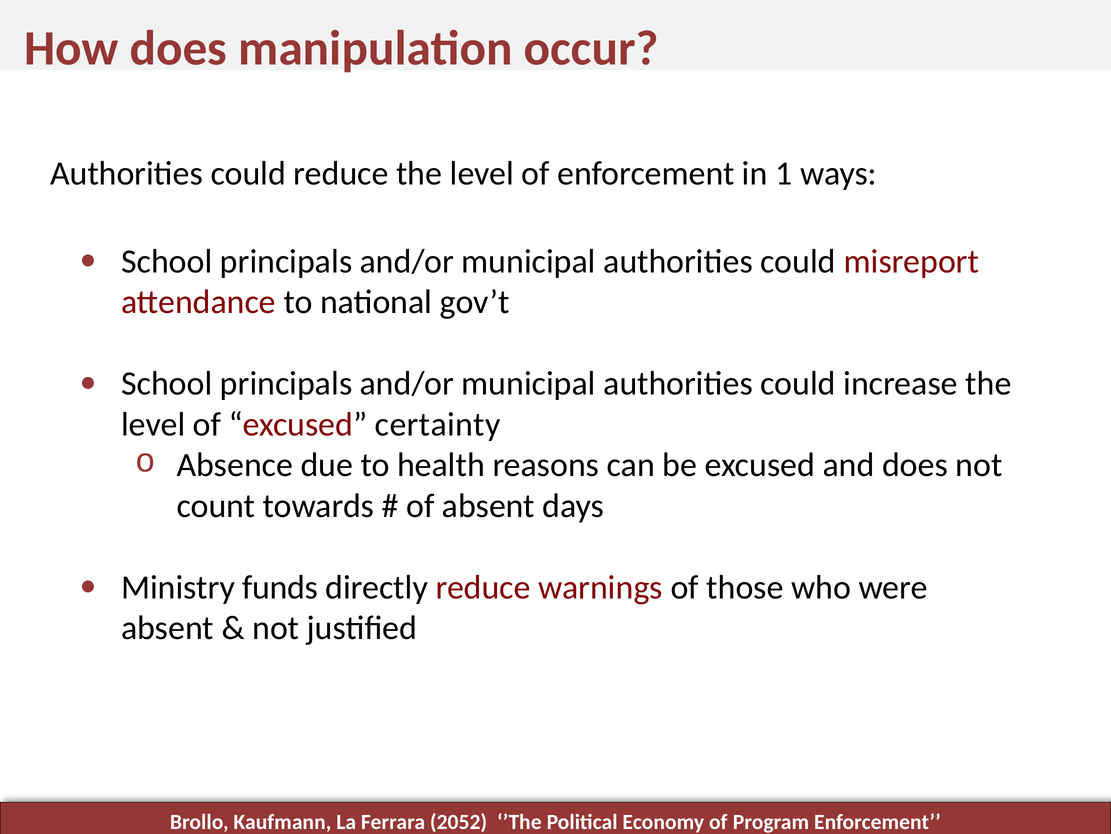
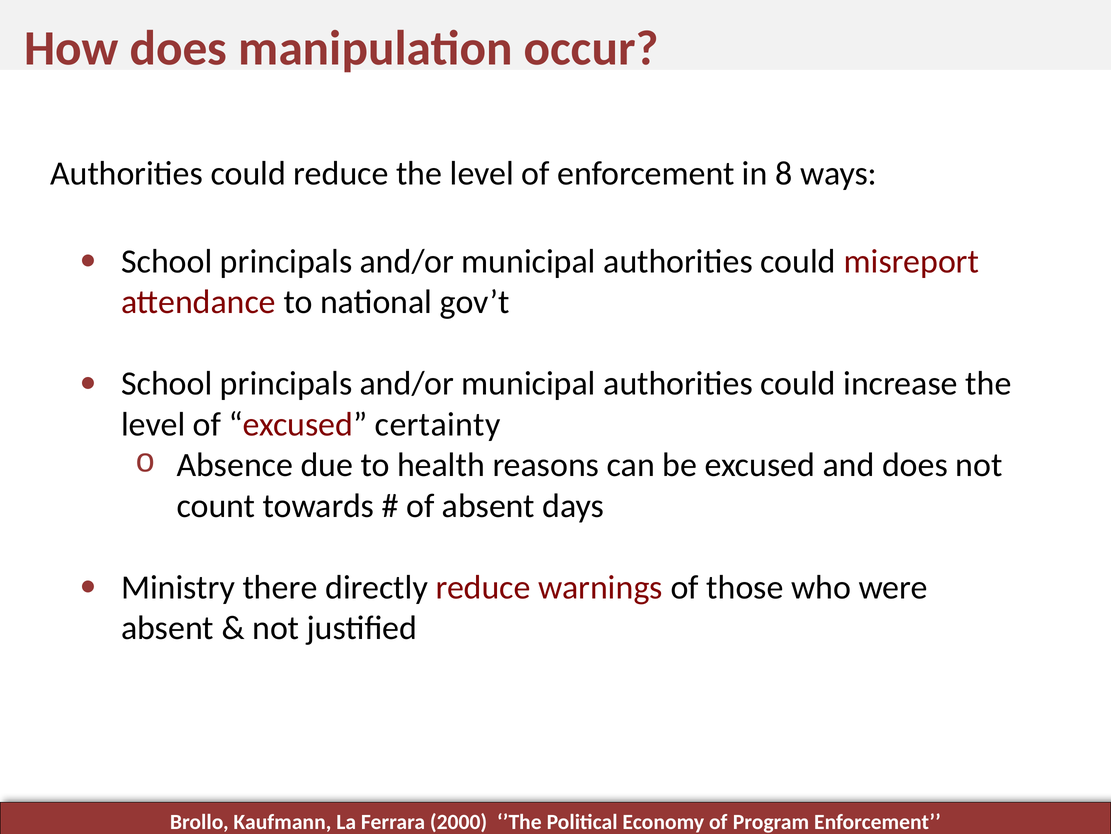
1: 1 -> 8
funds: funds -> there
2052: 2052 -> 2000
